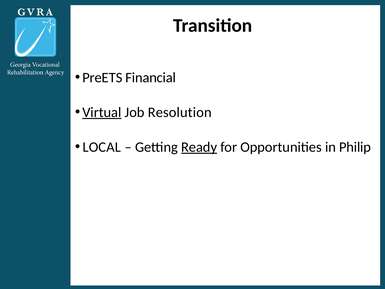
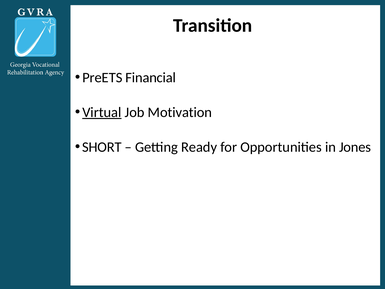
Resolution: Resolution -> Motivation
LOCAL: LOCAL -> SHORT
Ready underline: present -> none
Philip: Philip -> Jones
